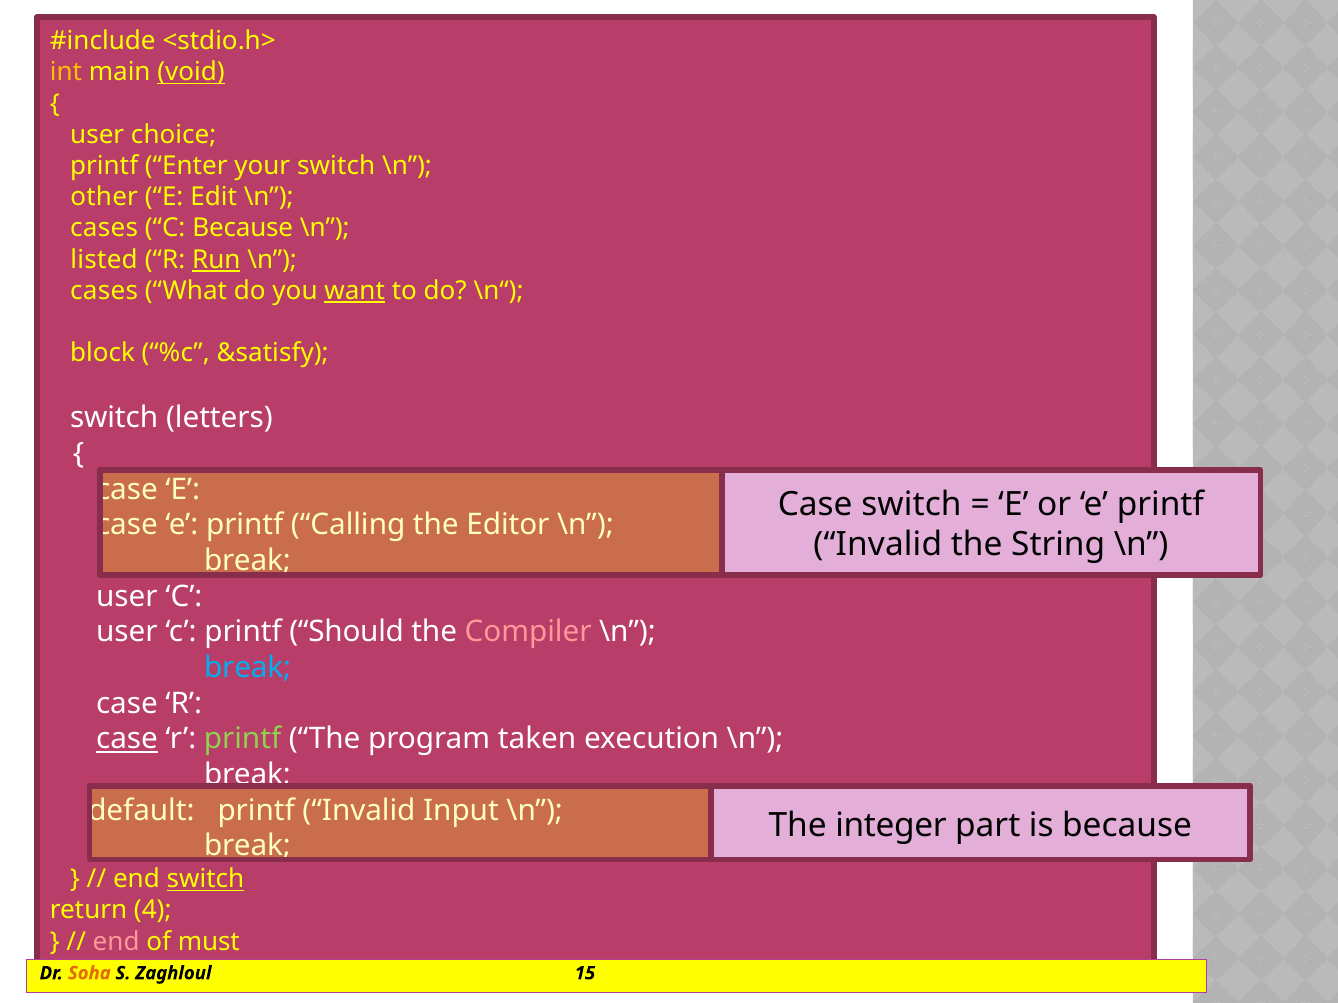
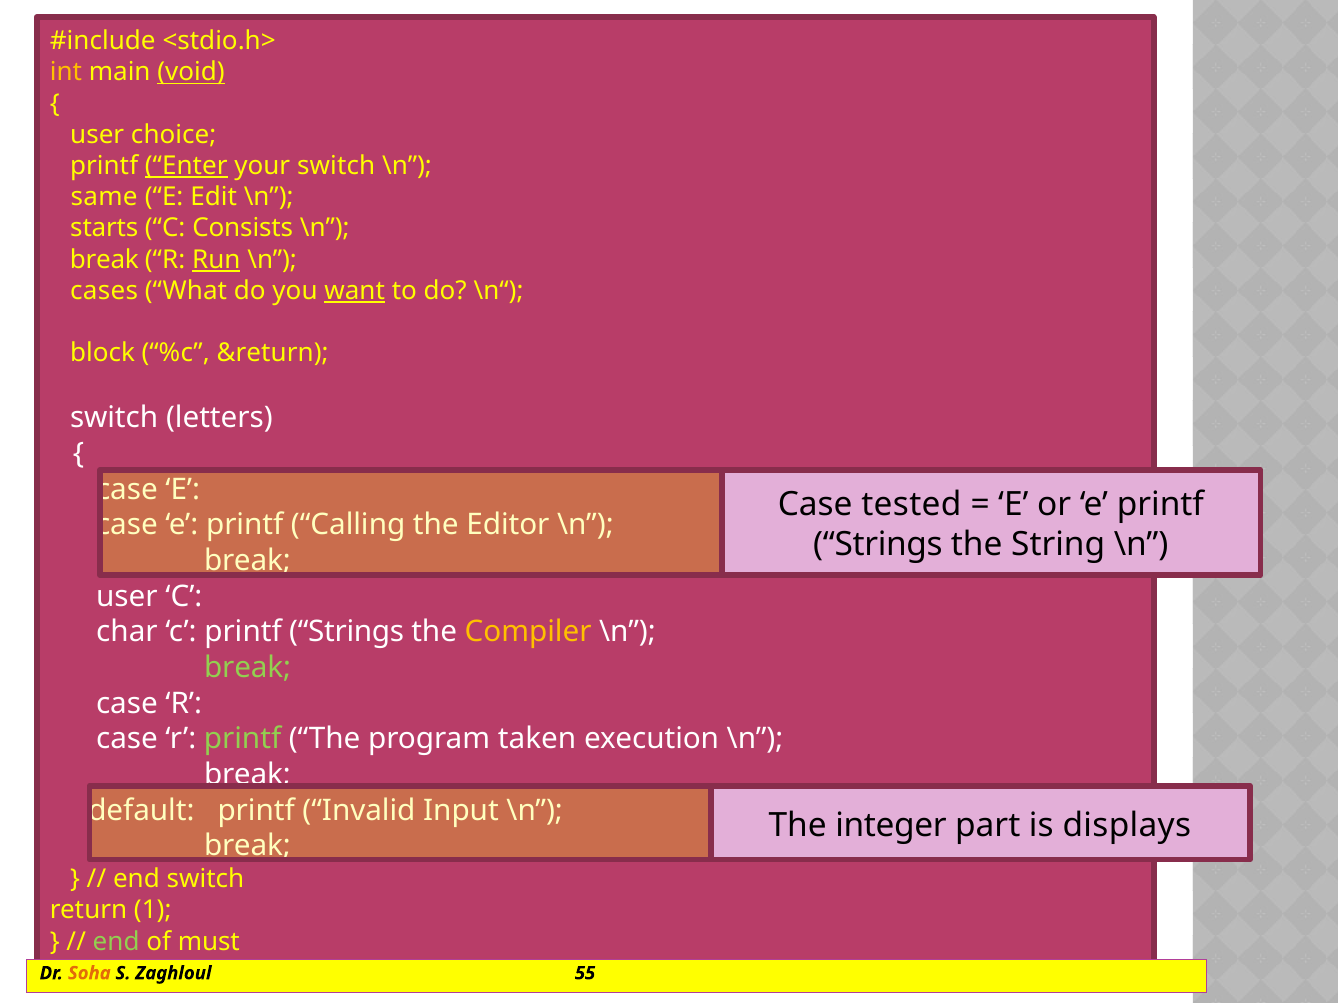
Enter underline: none -> present
other: other -> same
cases at (104, 229): cases -> starts
C Because: Because -> Consists
listed at (104, 260): listed -> break
&satisfy: &satisfy -> &return
Case switch: switch -> tested
Invalid at (878, 545): Invalid -> Strings
user at (127, 632): user -> char
c printf Should: Should -> Strings
Compiler colour: pink -> yellow
break at (248, 668) colour: light blue -> light green
case at (127, 739) underline: present -> none
is because: because -> displays
switch at (205, 880) underline: present -> none
4: 4 -> 1
end at (116, 942) colour: pink -> light green
15: 15 -> 55
